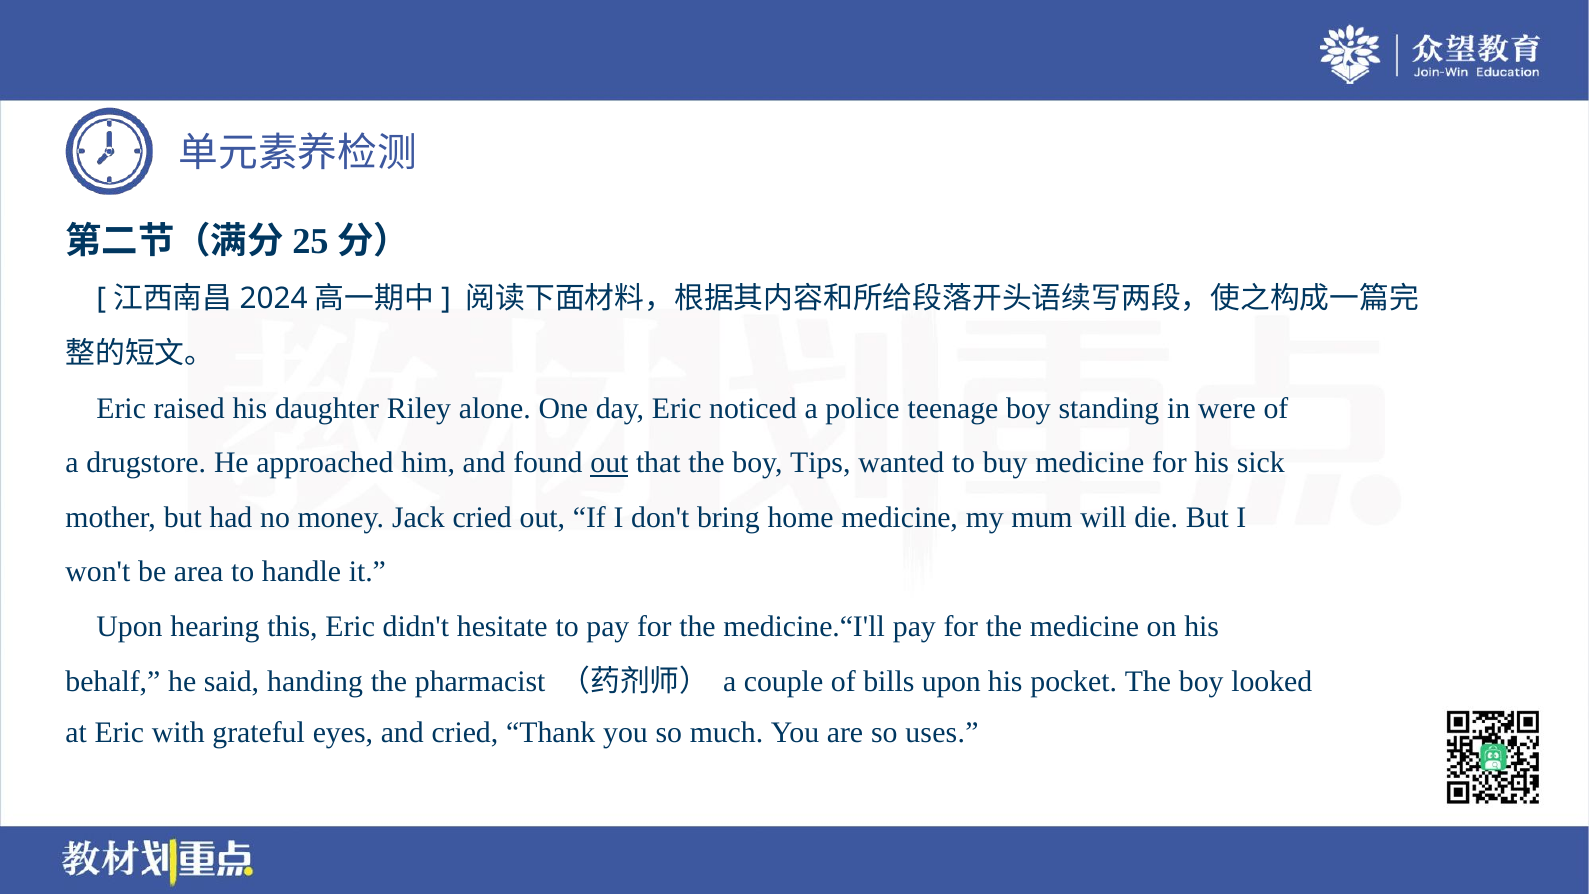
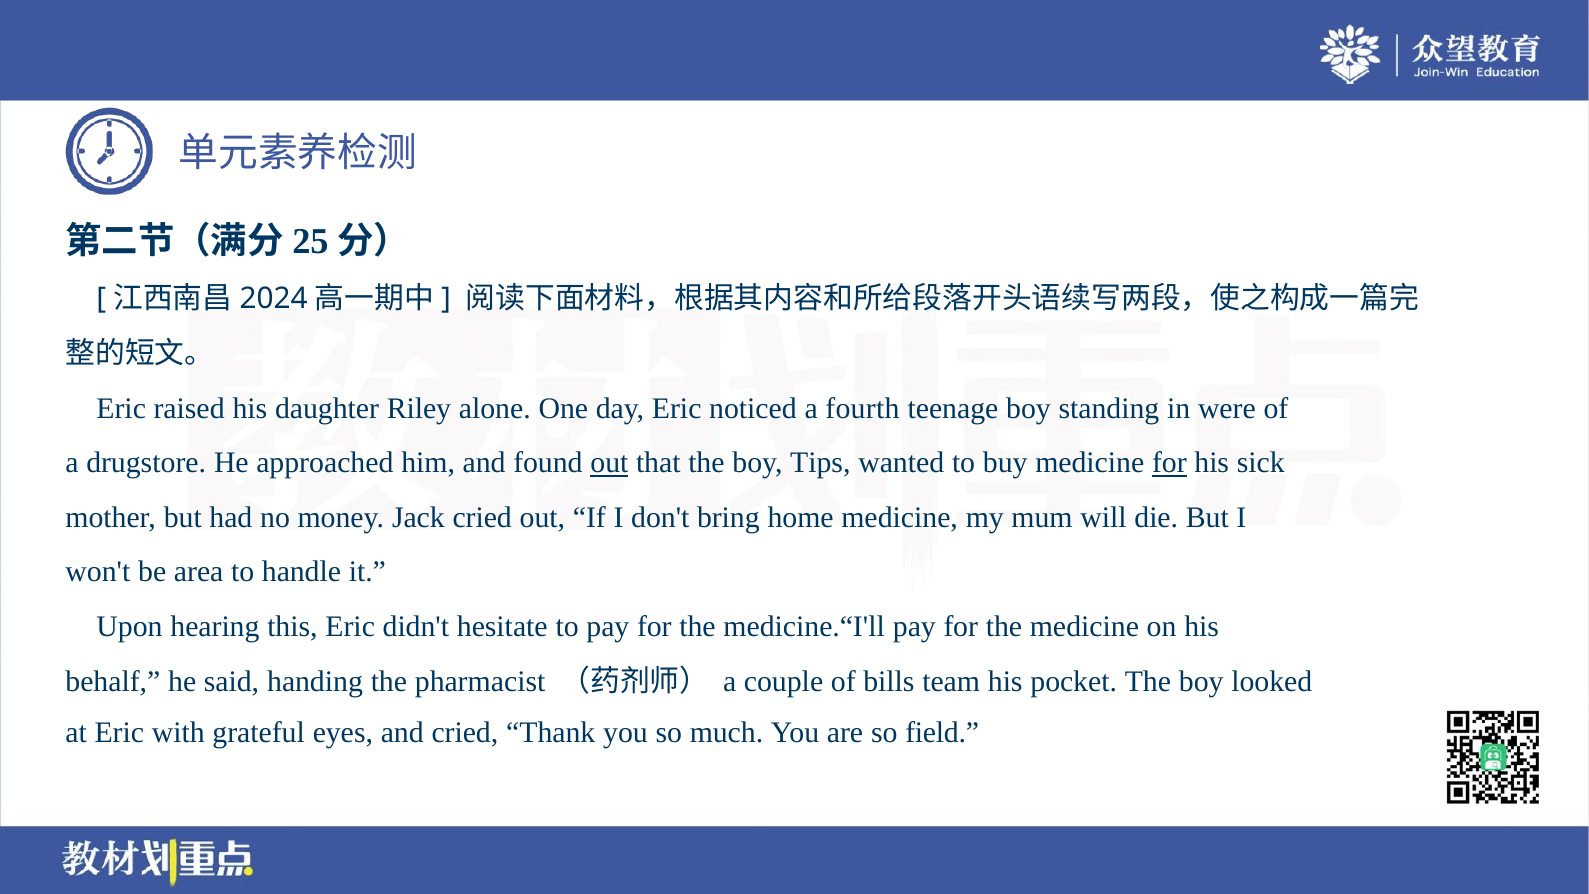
police: police -> fourth
for at (1169, 463) underline: none -> present
bills upon: upon -> team
uses: uses -> field
